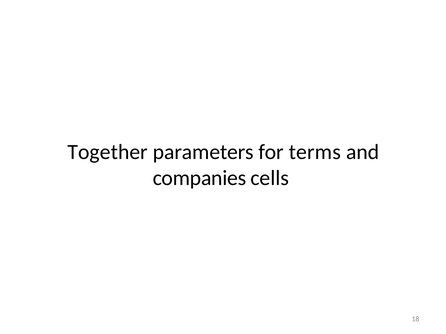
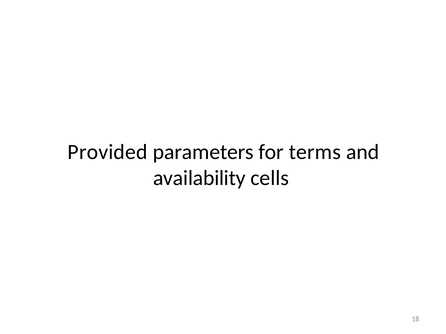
Together: Together -> Provided
companies: companies -> availability
